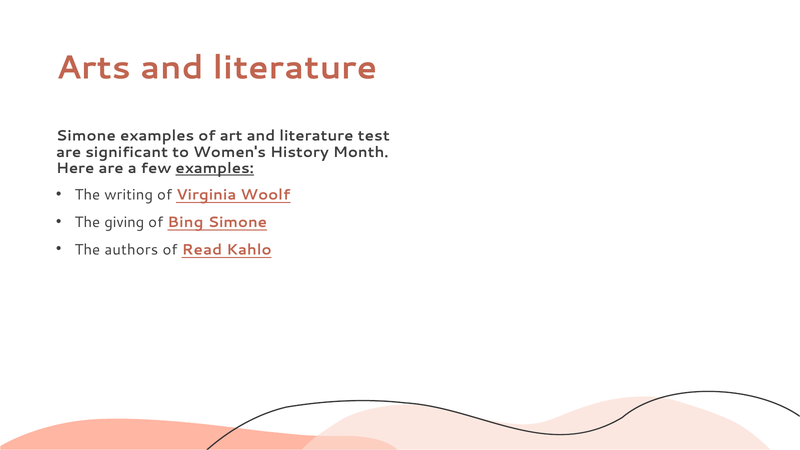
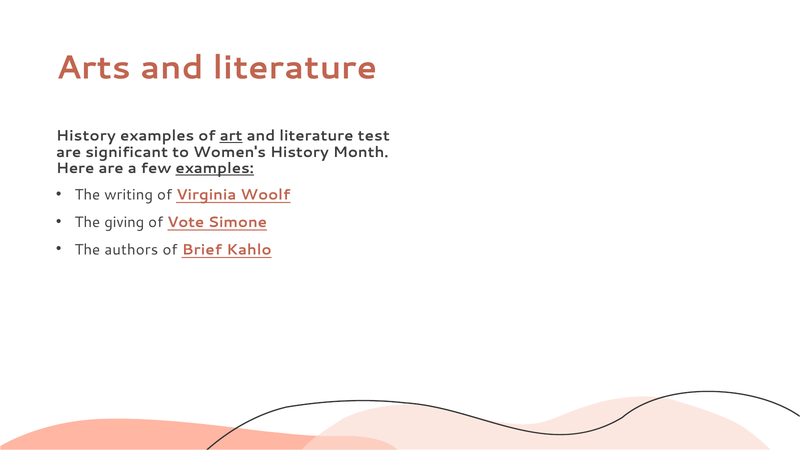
Simone at (86, 136): Simone -> History
art underline: none -> present
Bing: Bing -> Vote
Read: Read -> Brief
